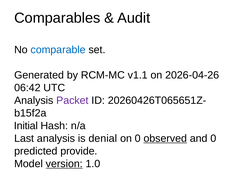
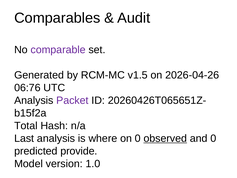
comparable colour: blue -> purple
v1.1: v1.1 -> v1.5
06:42: 06:42 -> 06:76
Initial: Initial -> Total
denial: denial -> where
version underline: present -> none
